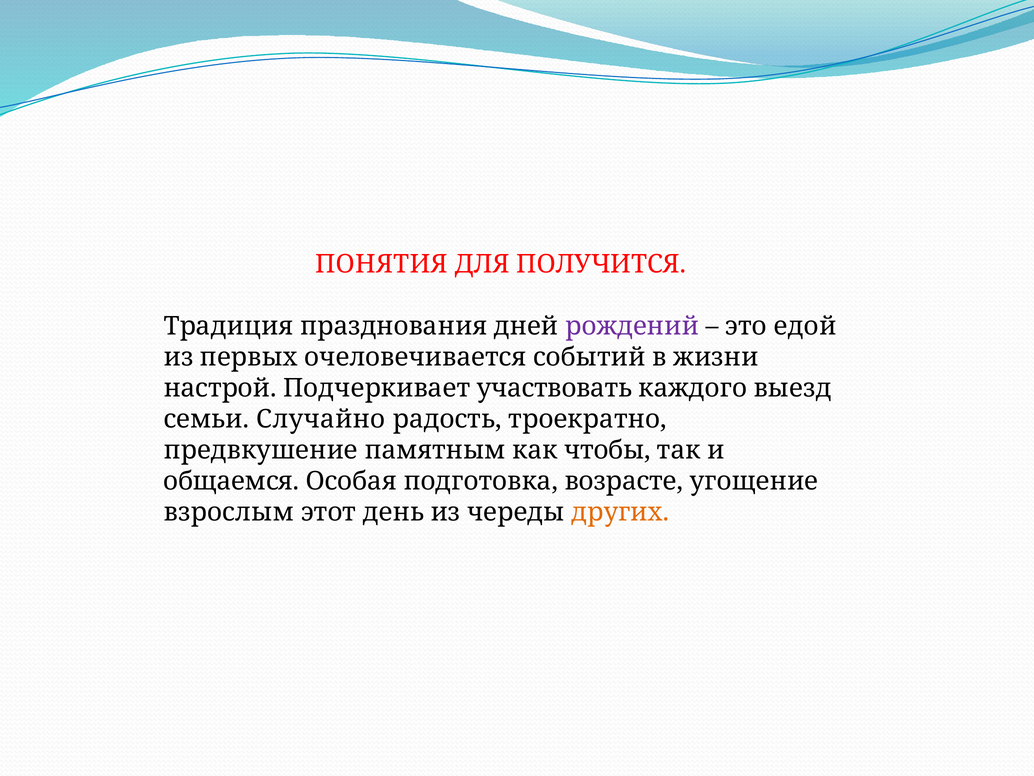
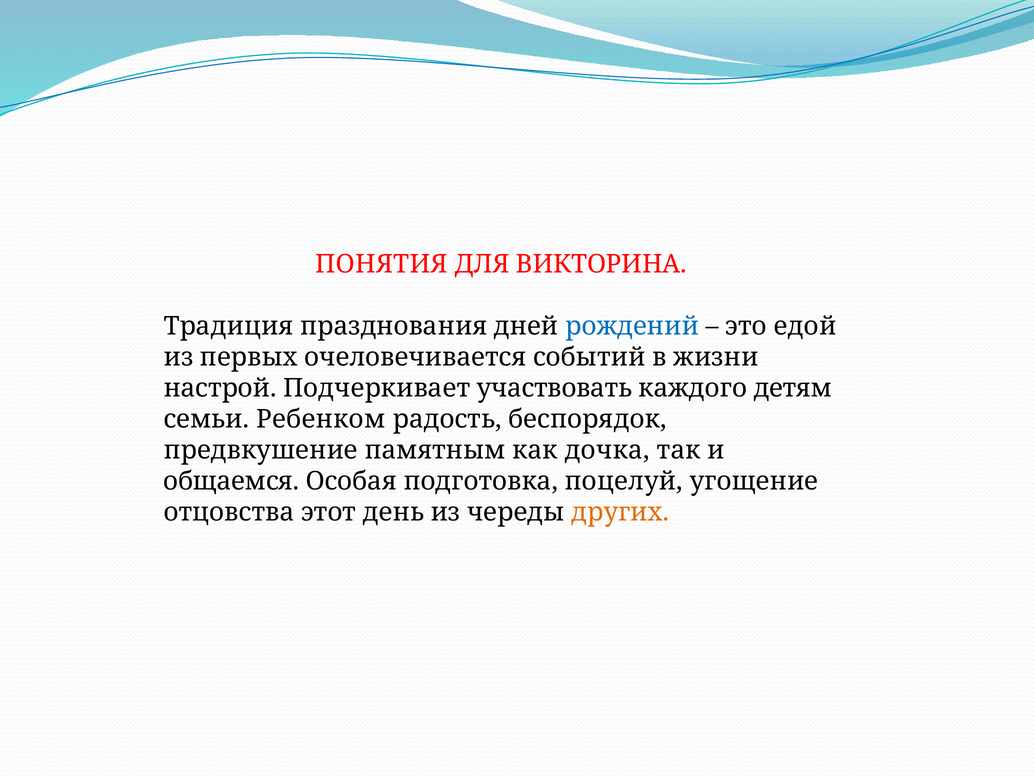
ПОЛУЧИТСЯ: ПОЛУЧИТСЯ -> ВИКТОРИНА
рождений colour: purple -> blue
выезд: выезд -> детям
Случайно: Случайно -> Ребенком
троекратно: троекратно -> беспорядок
чтобы: чтобы -> дочка
возрасте: возрасте -> поцелуй
взрослым: взрослым -> отцовства
